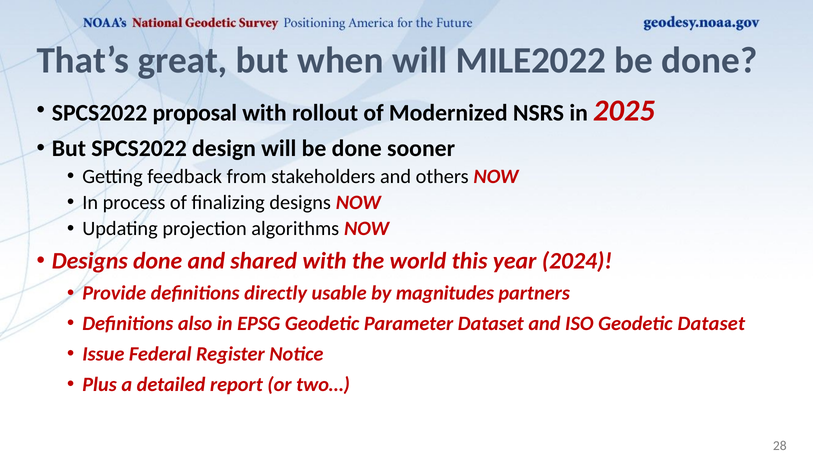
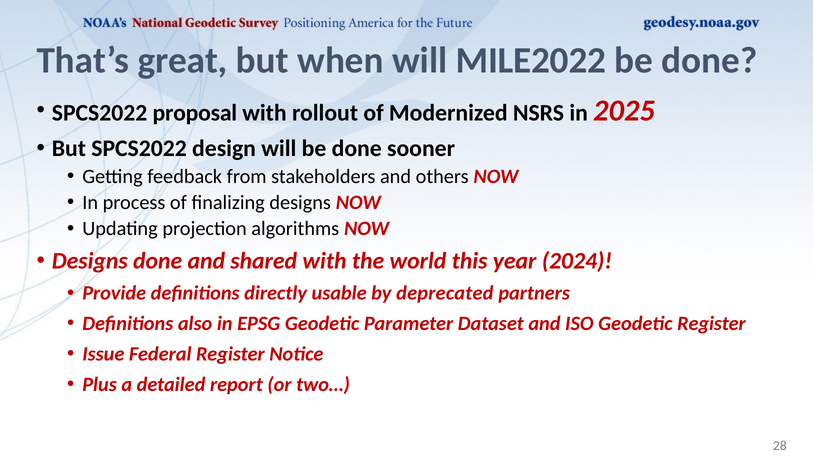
magnitudes: magnitudes -> deprecated
Geodetic Dataset: Dataset -> Register
